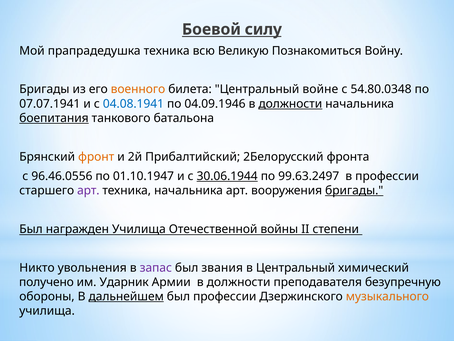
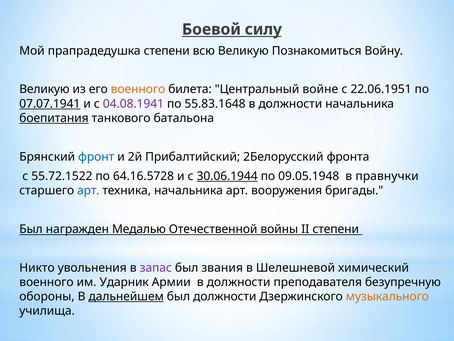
прапрадедушка техника: техника -> степени
Бригады at (44, 89): Бригады -> Великую
54.80.0348: 54.80.0348 -> 22.06.1951
07.07.1941 underline: none -> present
04.08.1941 colour: blue -> purple
04.09.1946: 04.09.1946 -> 55.83.1648
должности at (290, 104) underline: present -> none
фронт colour: orange -> blue
96.46.0556: 96.46.0556 -> 55.72.1522
01.10.1947: 01.10.1947 -> 64.16.5728
99.63.2497: 99.63.2497 -> 09.05.1948
в профессии: профессии -> правнучки
арт at (88, 190) colour: purple -> blue
бригады at (354, 190) underline: present -> none
награжден Училища: Училища -> Медалью
в Центральный: Центральный -> Шелешневой
получено at (46, 282): получено -> военного
был профессии: профессии -> должности
